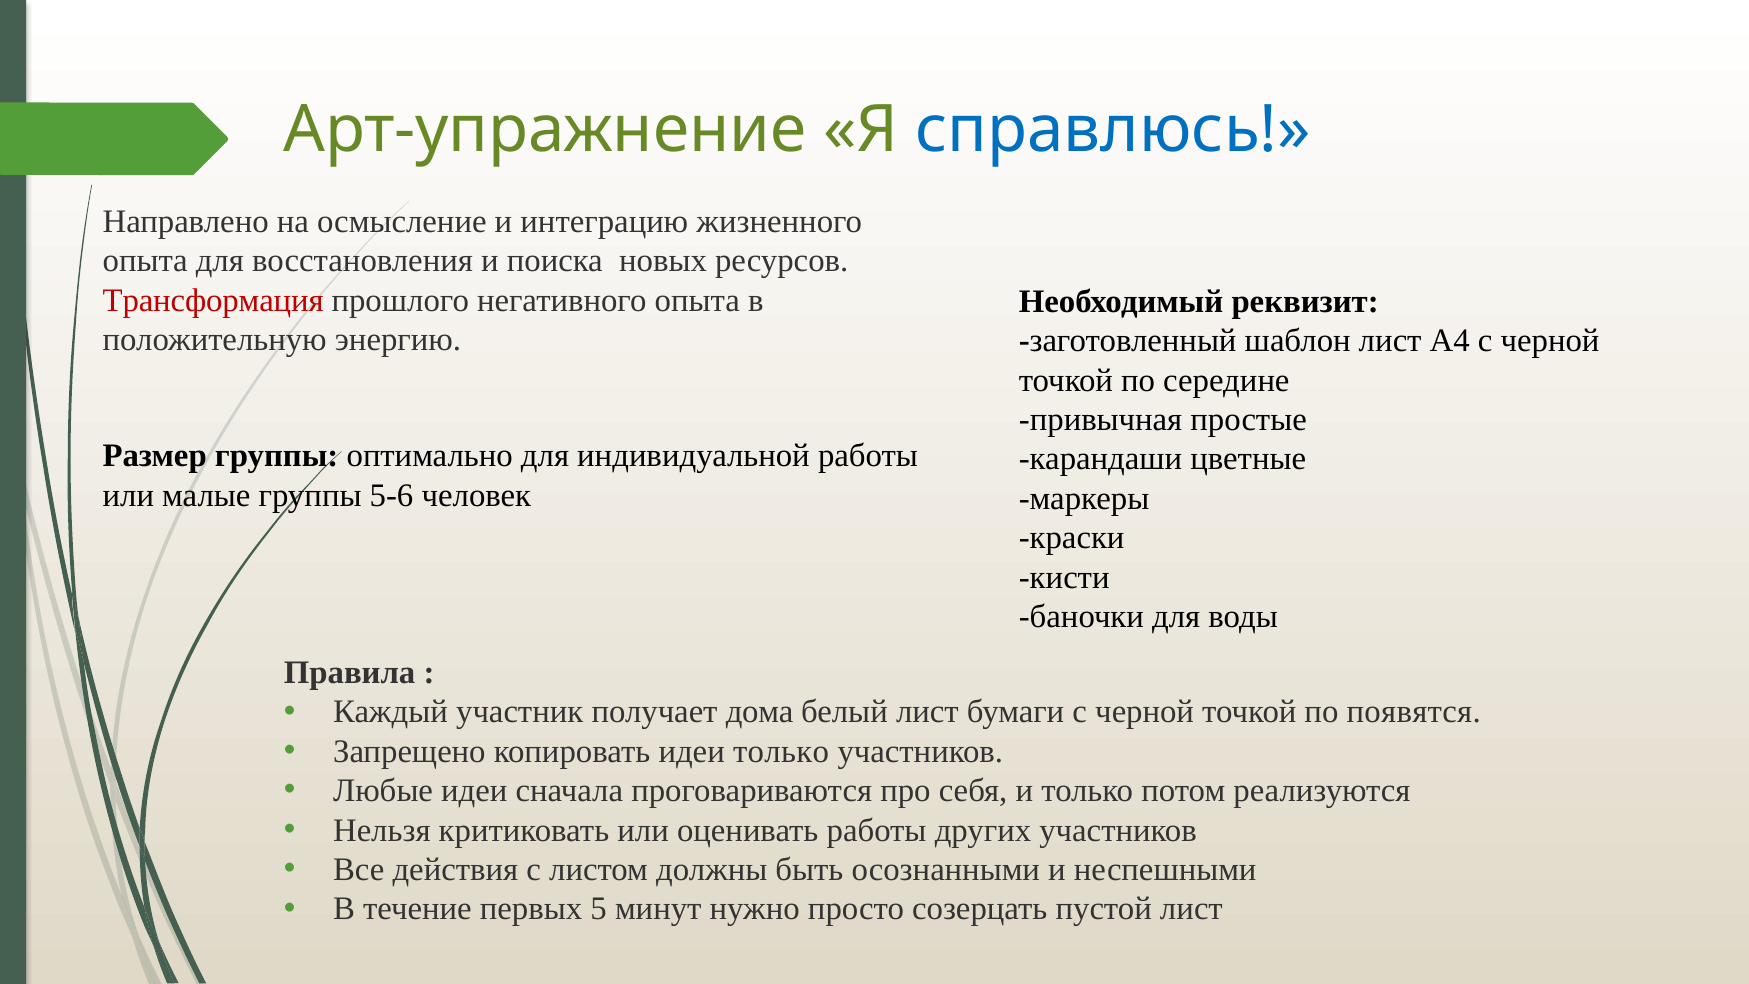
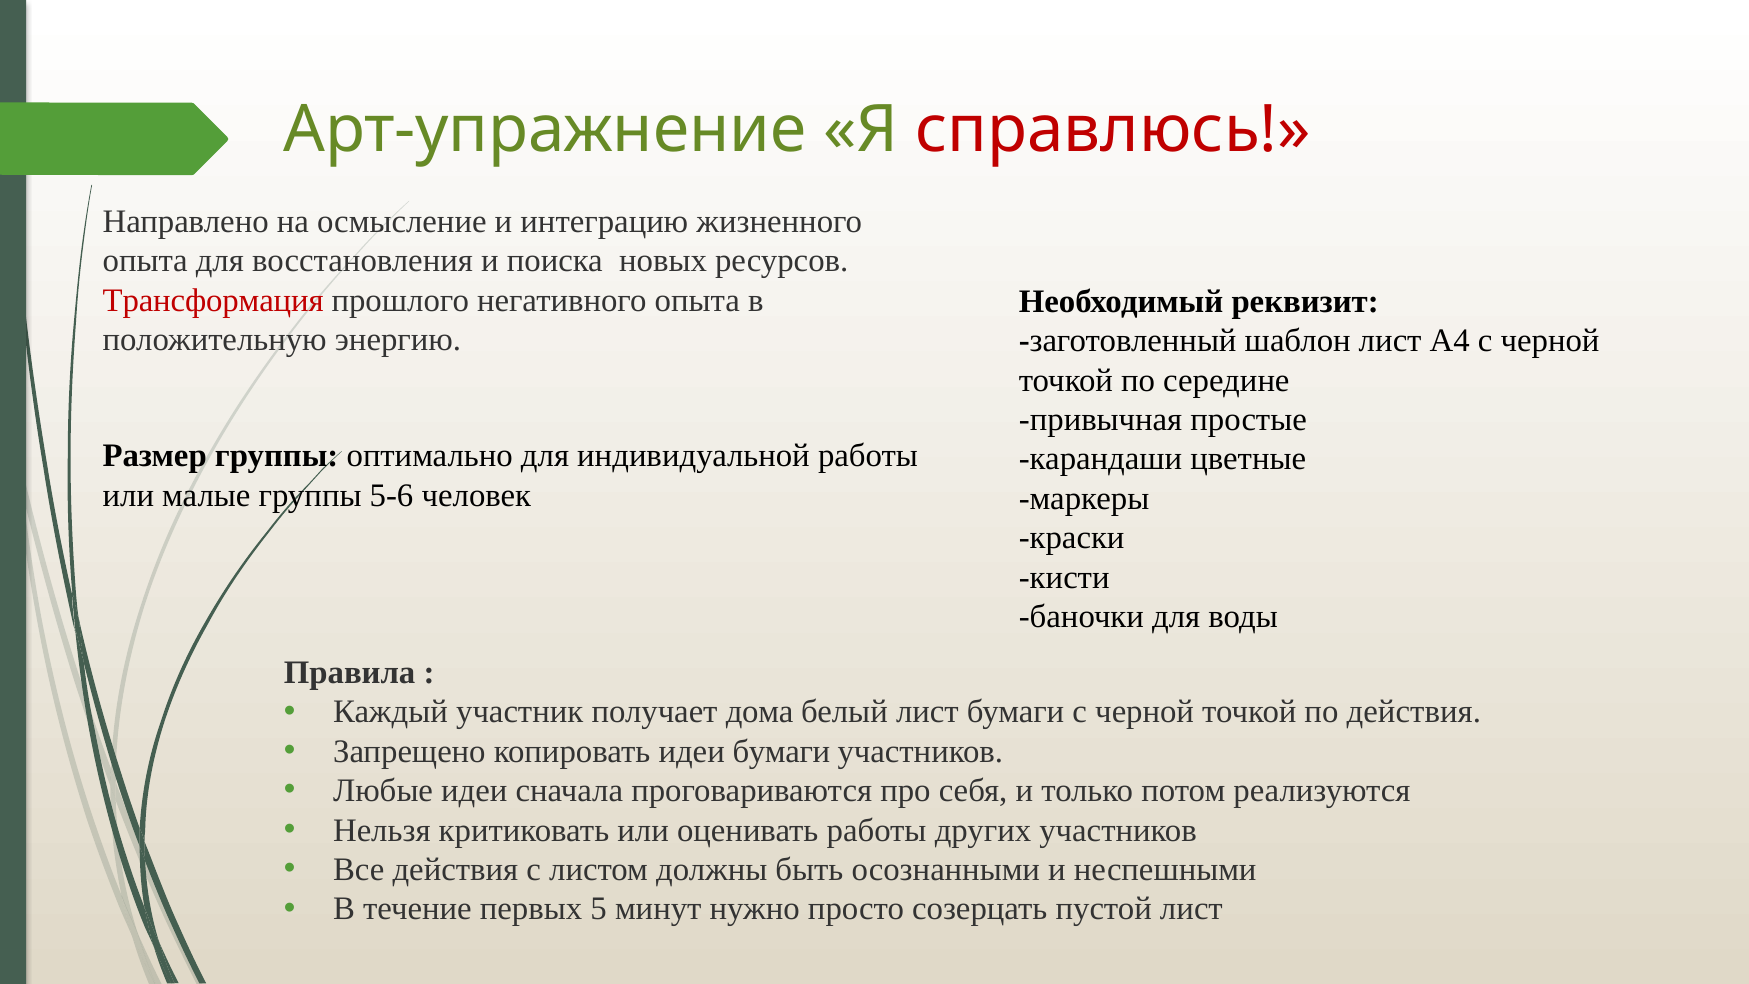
справлюсь colour: blue -> red
по появятся: появятся -> действия
идеи только: только -> бумаги
